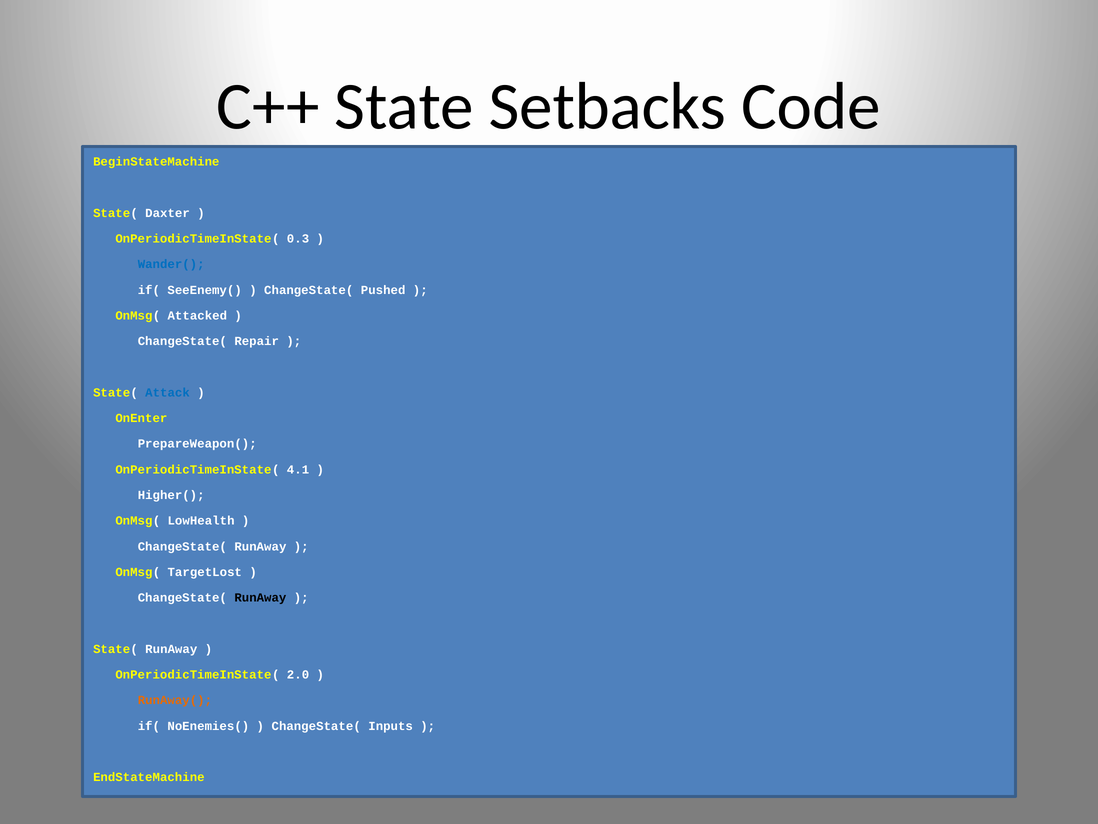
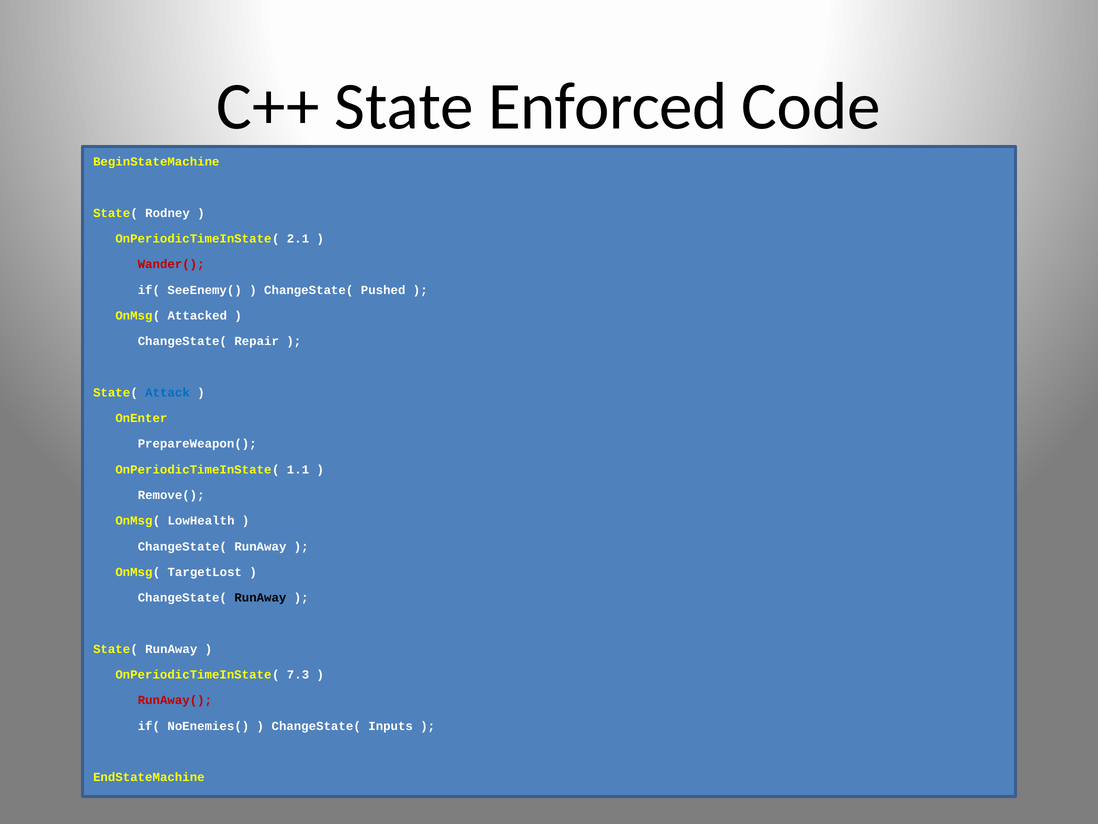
Setbacks: Setbacks -> Enforced
Daxter: Daxter -> Rodney
0.3: 0.3 -> 2.1
Wander( colour: blue -> red
4.1: 4.1 -> 1.1
Higher(: Higher( -> Remove(
2.0: 2.0 -> 7.3
RunAway( colour: orange -> red
